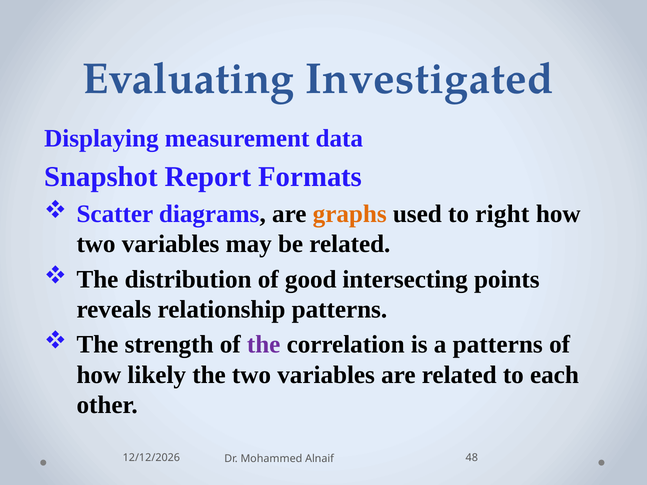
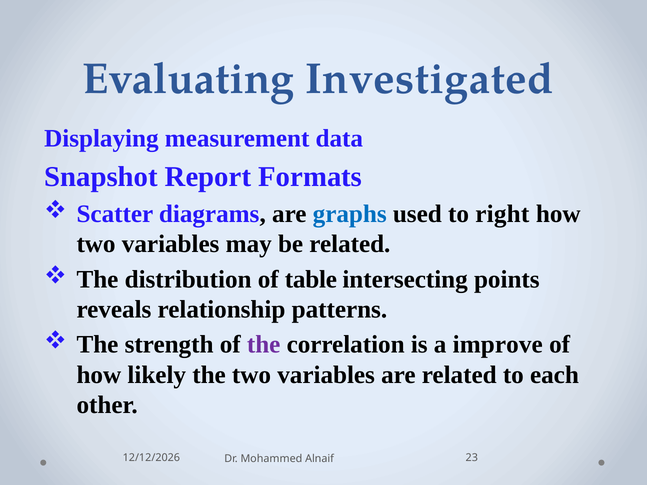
graphs colour: orange -> blue
good: good -> table
a patterns: patterns -> improve
48: 48 -> 23
